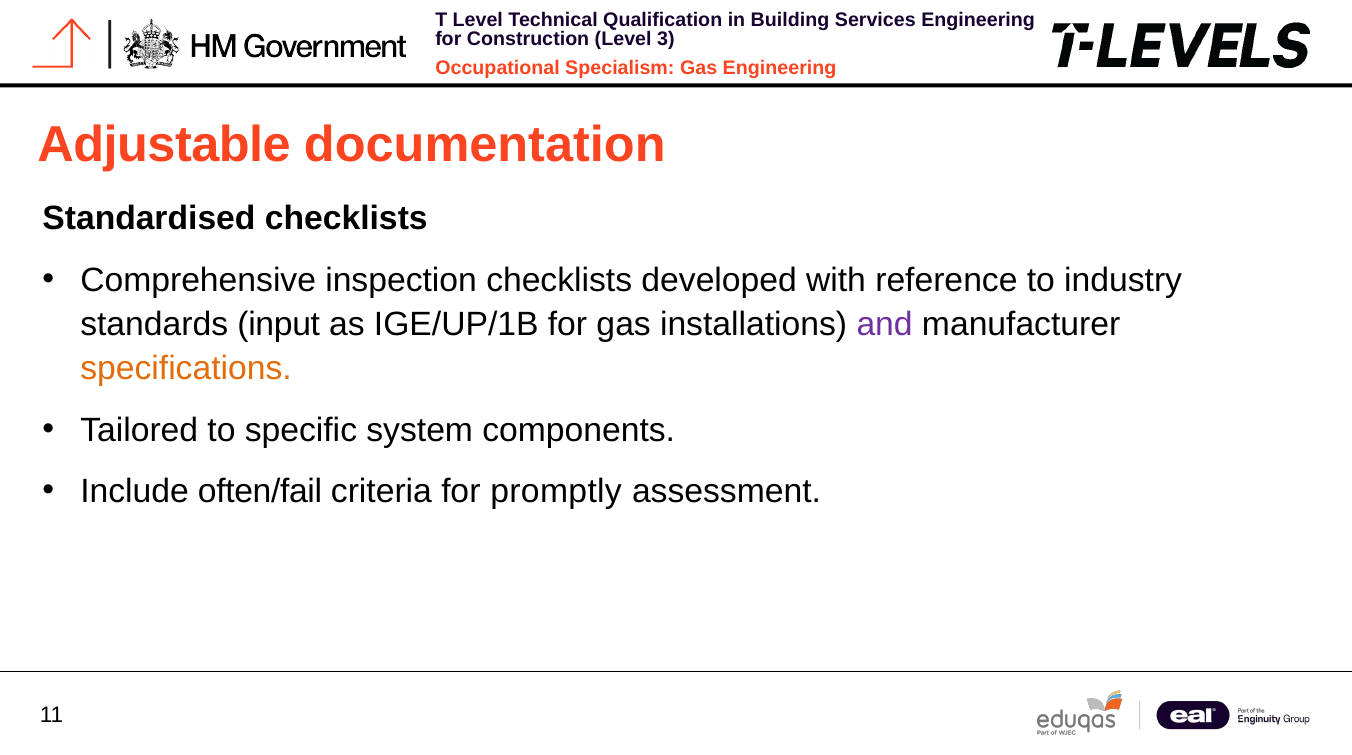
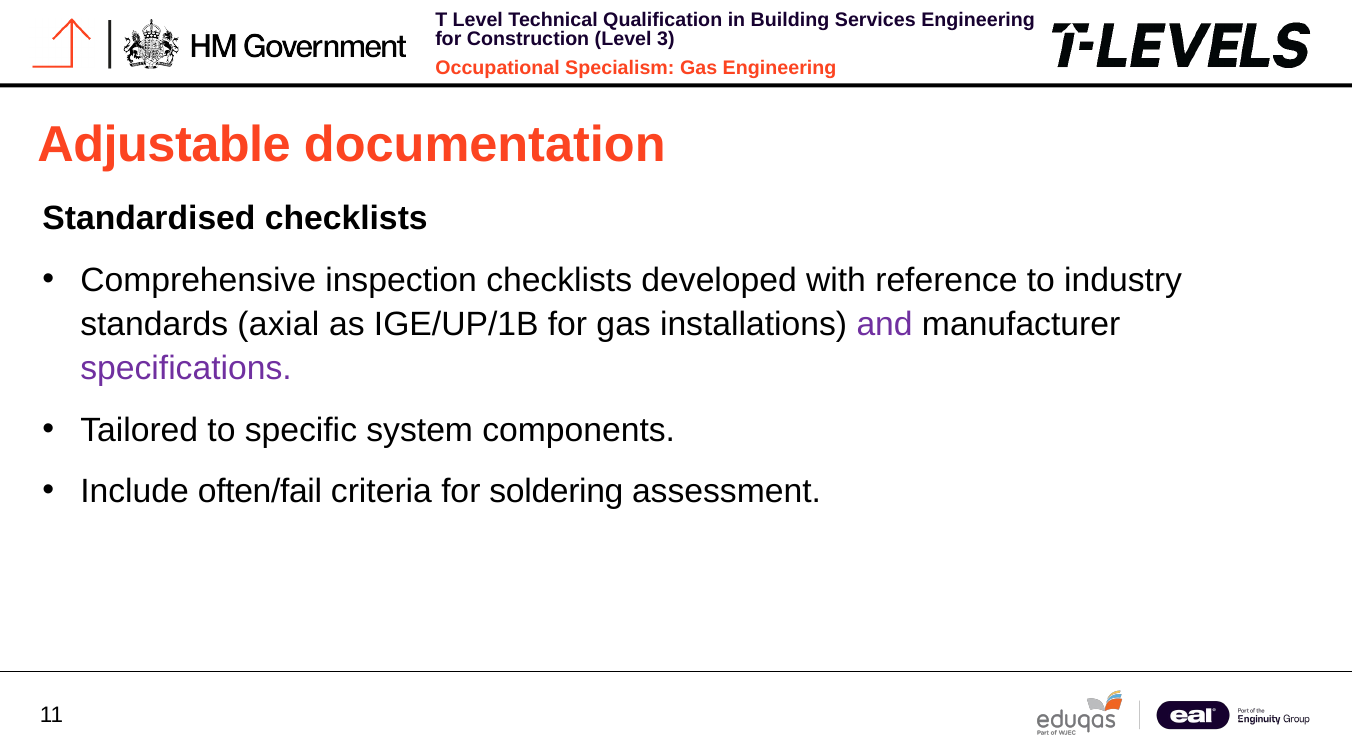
input: input -> axial
specifications colour: orange -> purple
promptly: promptly -> soldering
